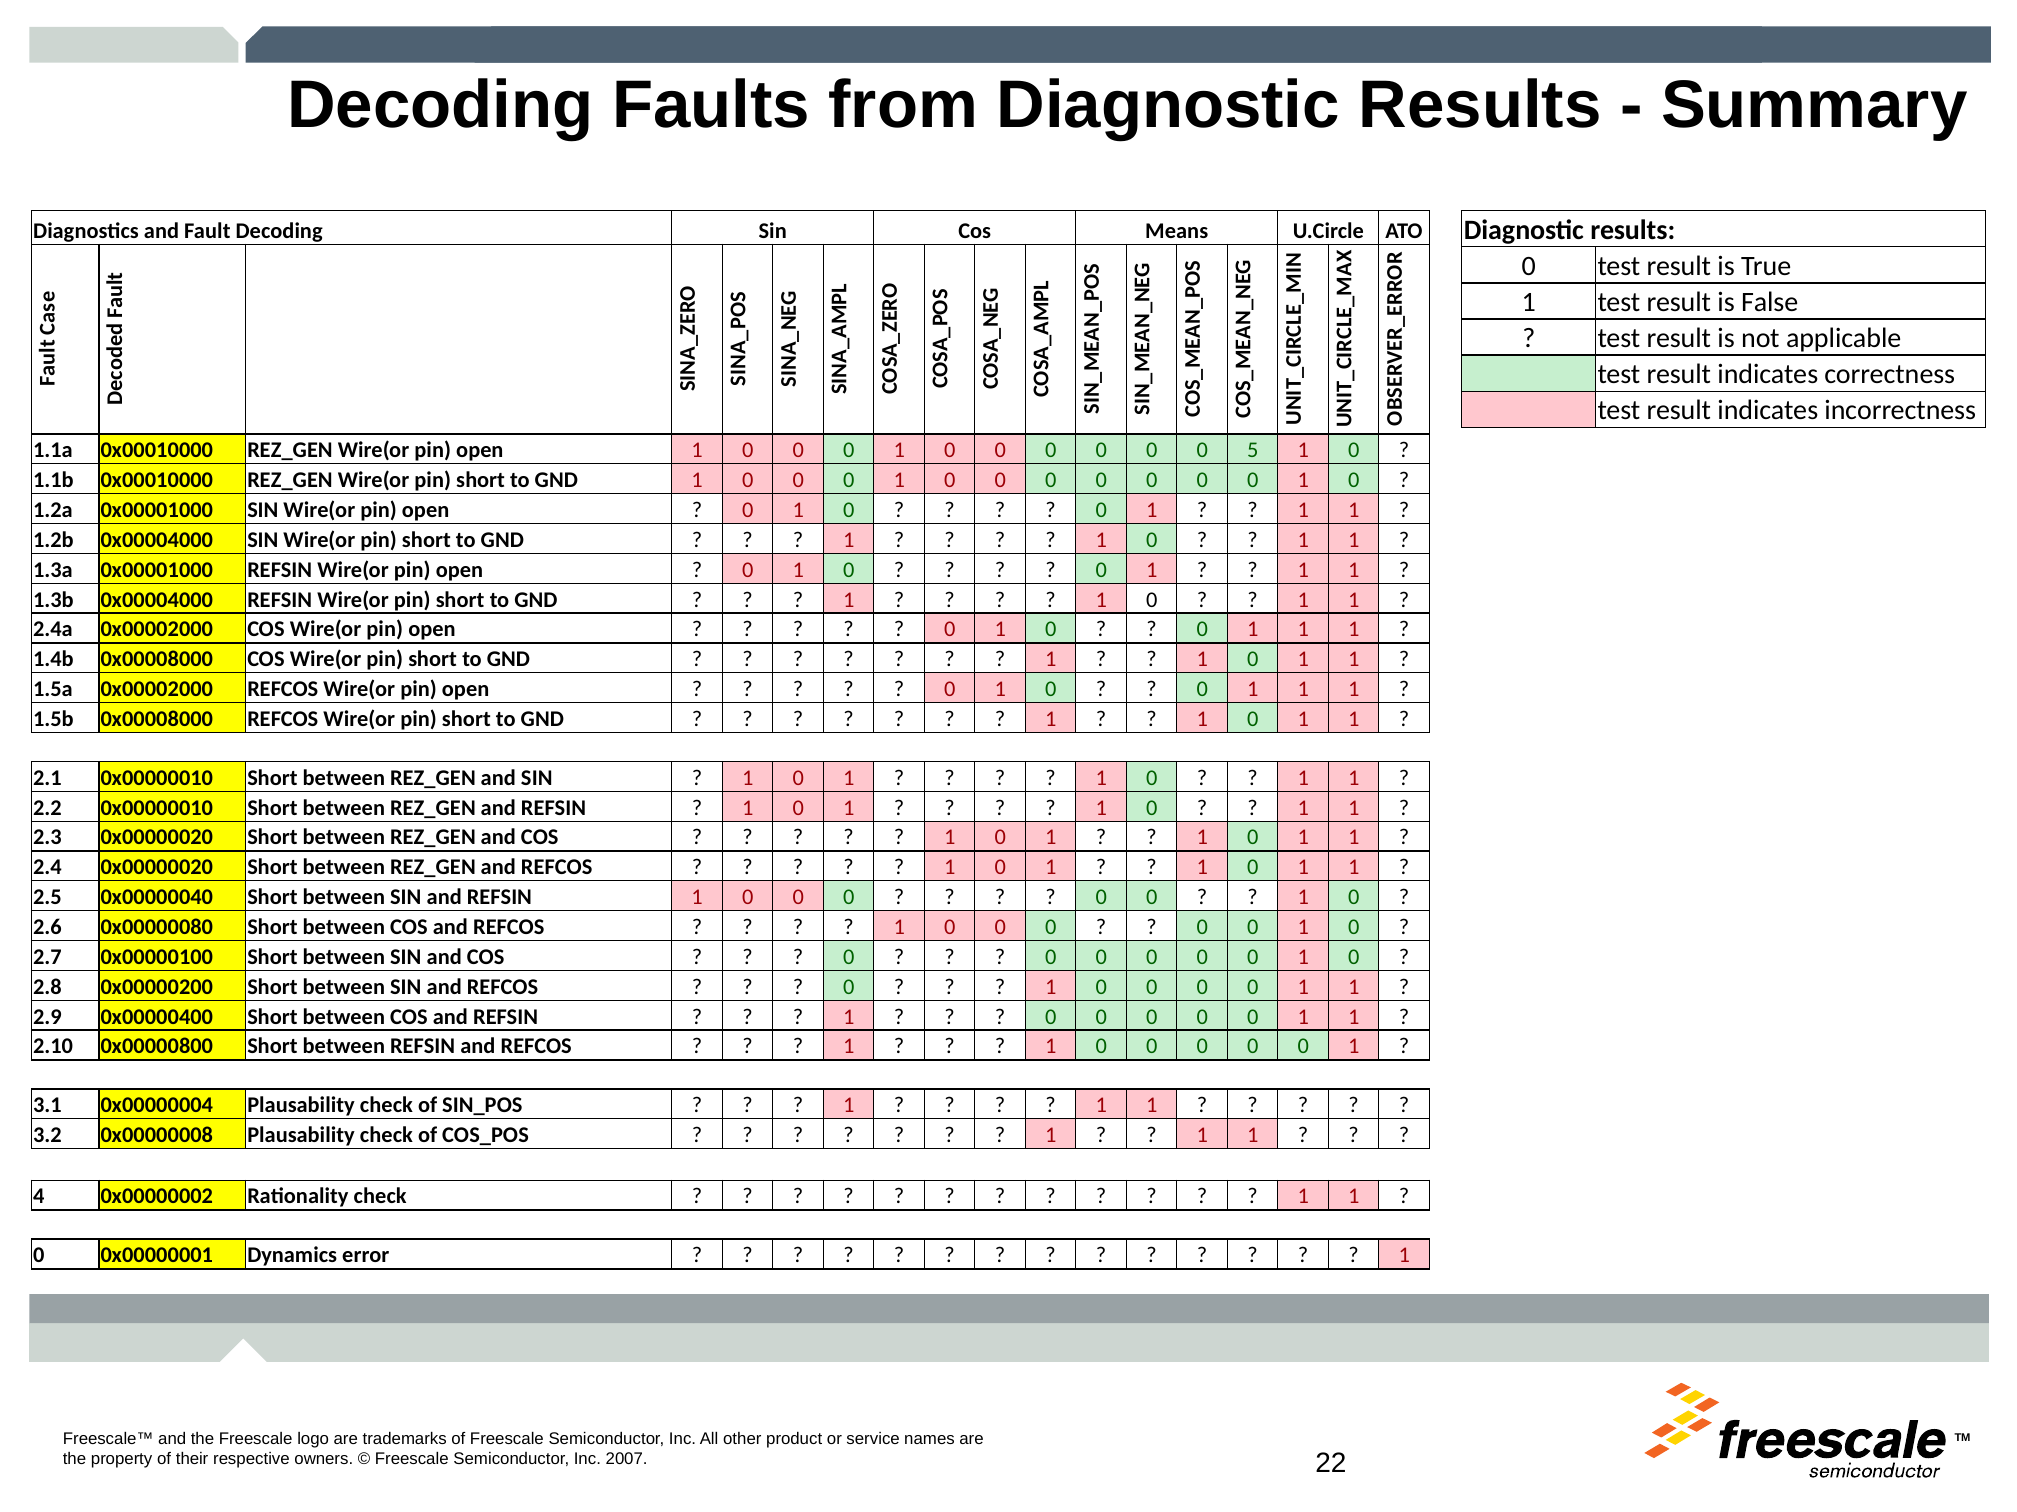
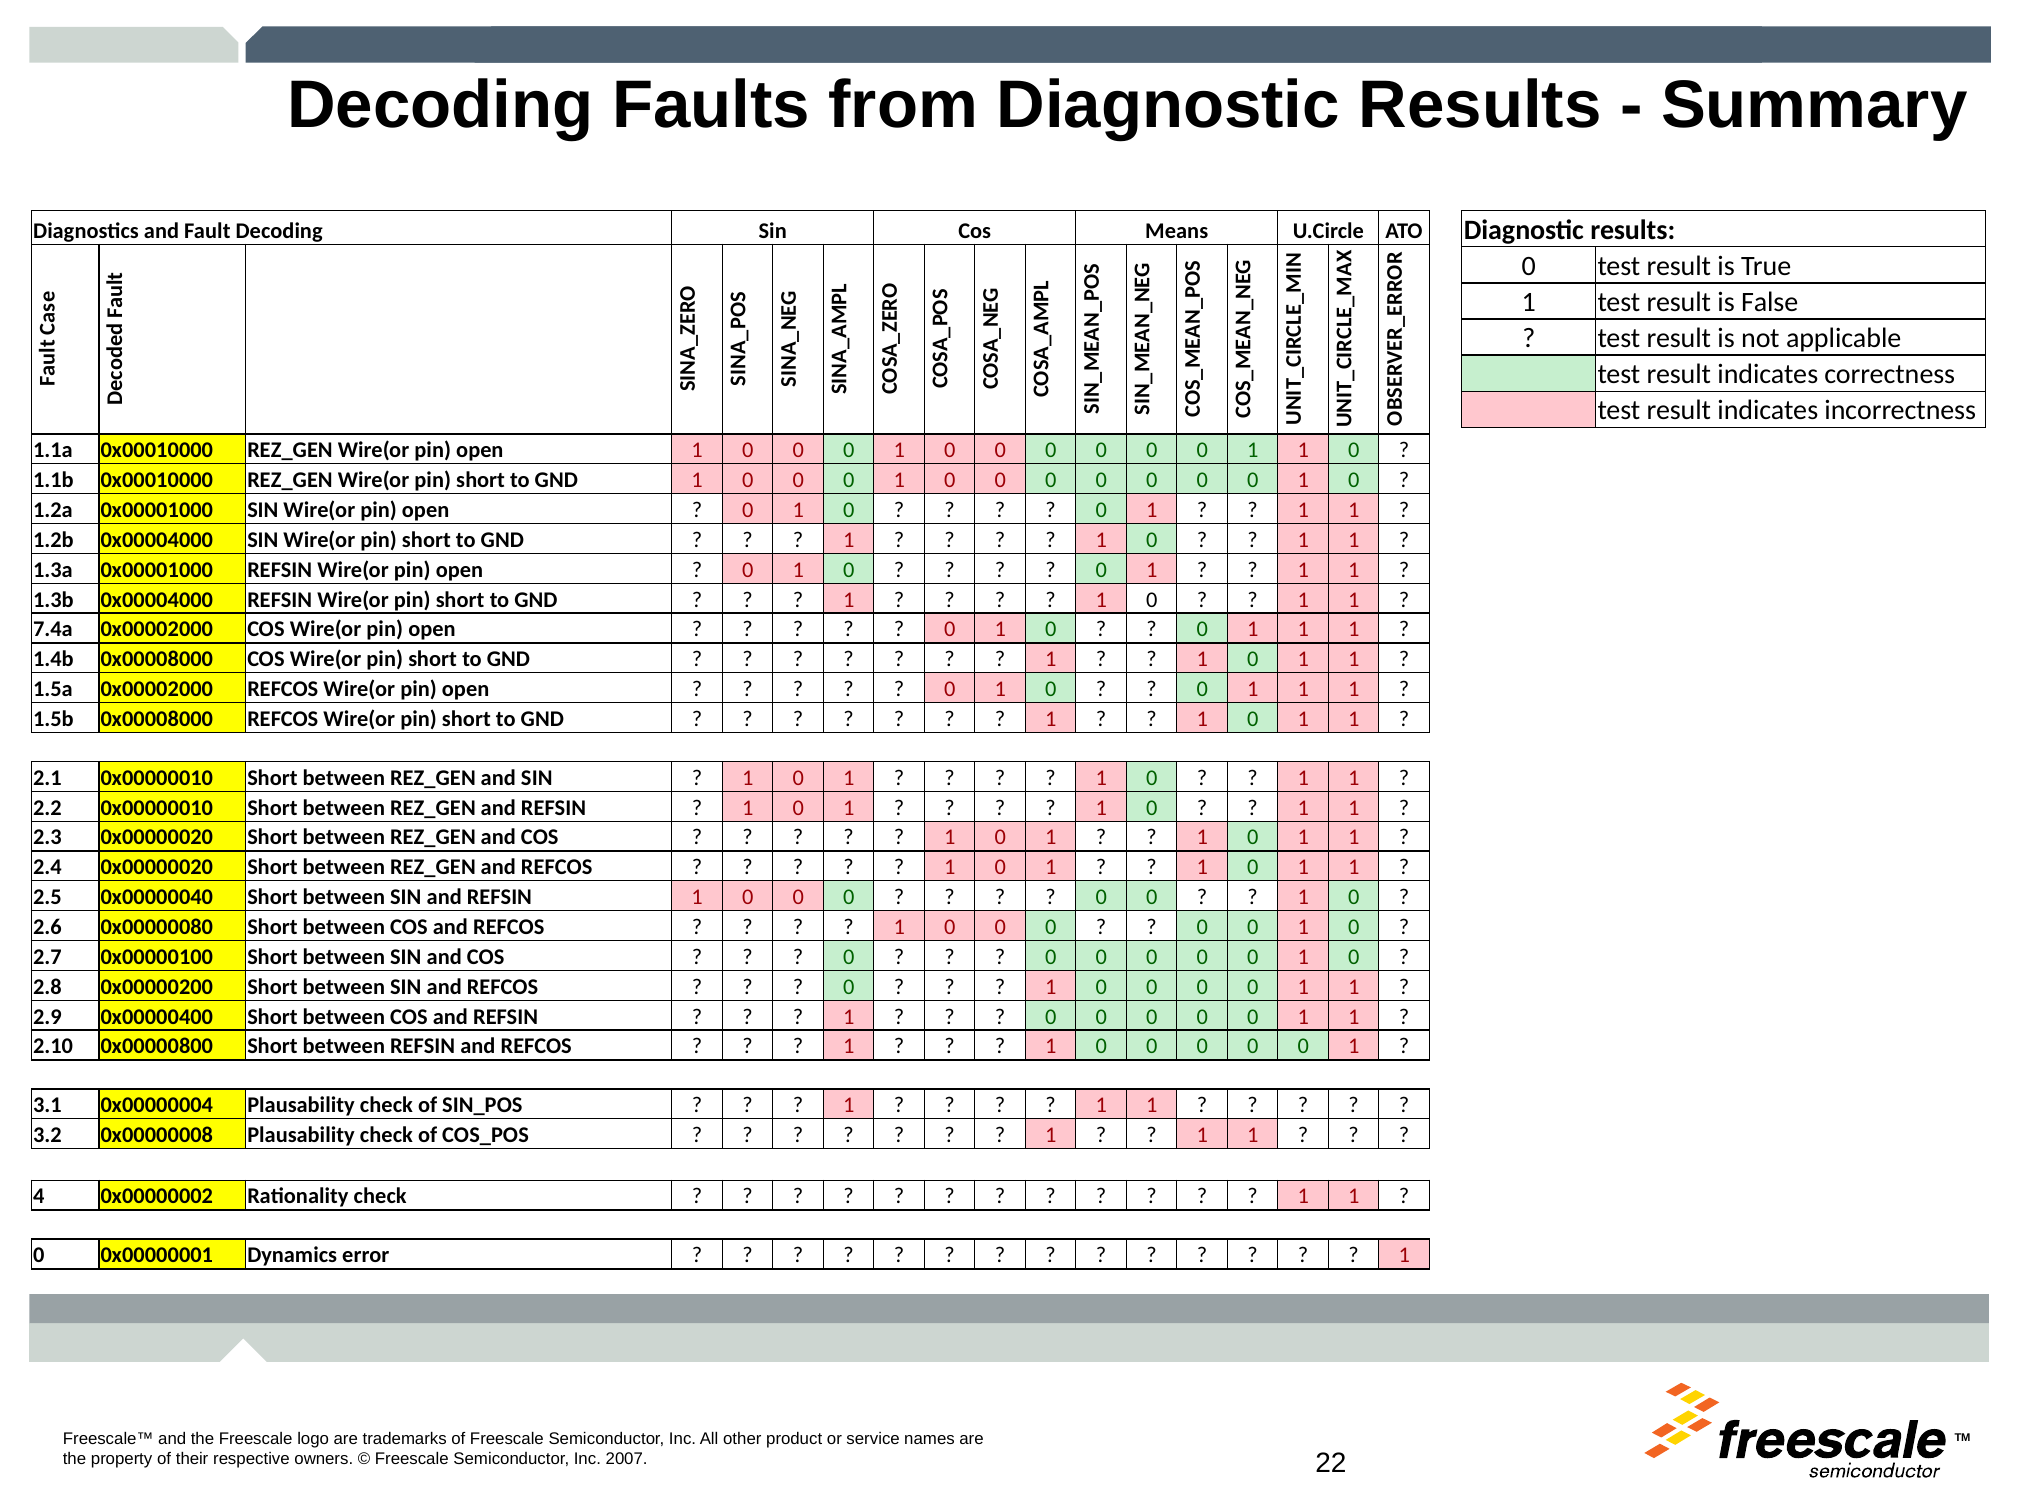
5 at (1253, 451): 5 -> 1
2.4a: 2.4a -> 7.4a
